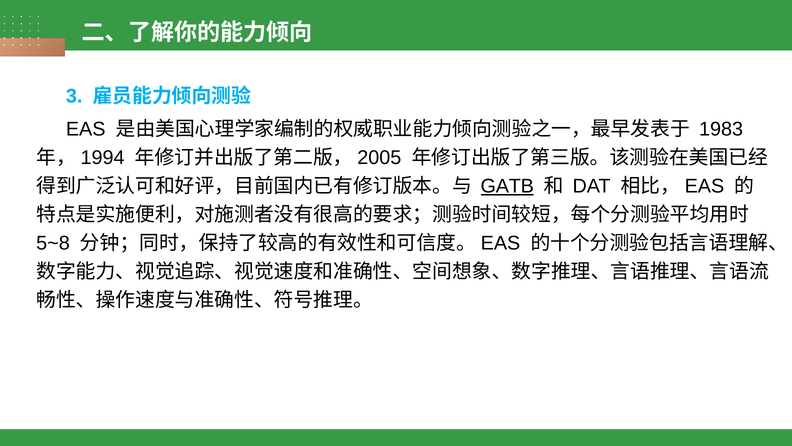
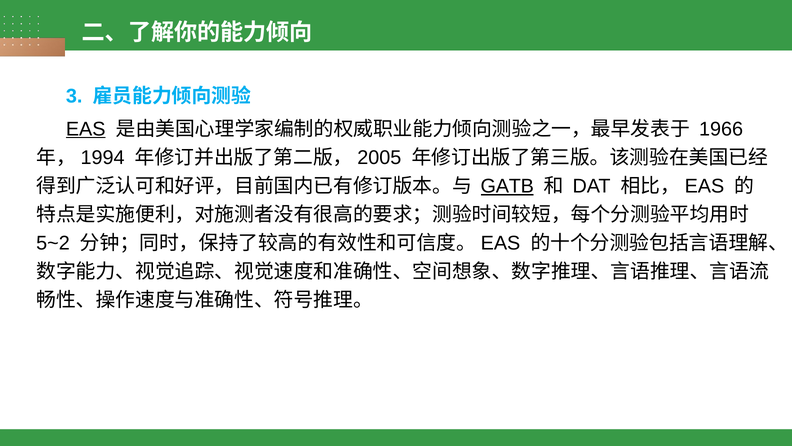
EAS underline: none -> present
1983: 1983 -> 1966
5~8: 5~8 -> 5~2
